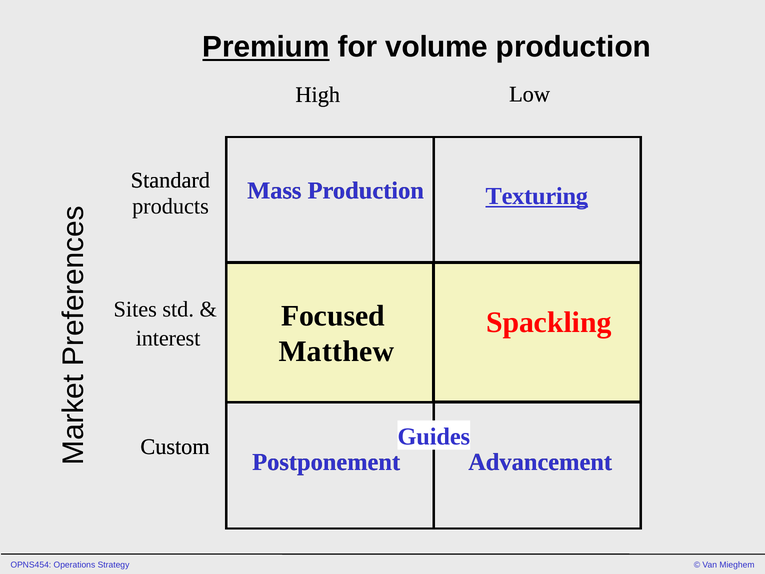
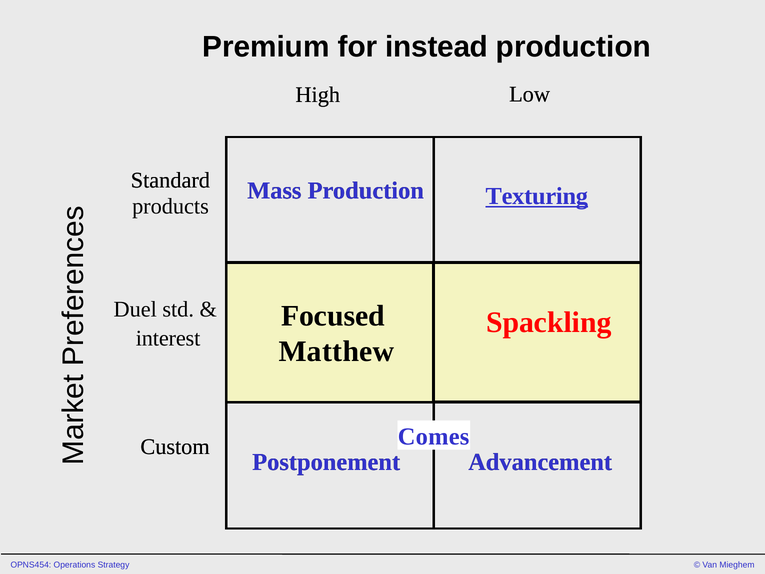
Premium underline: present -> none
volume: volume -> instead
Sites: Sites -> Duel
Guides: Guides -> Comes
